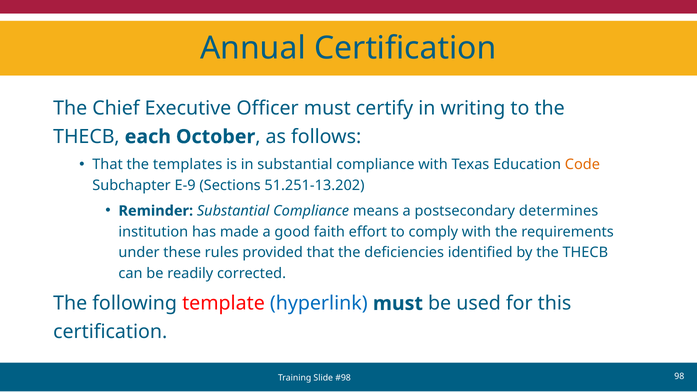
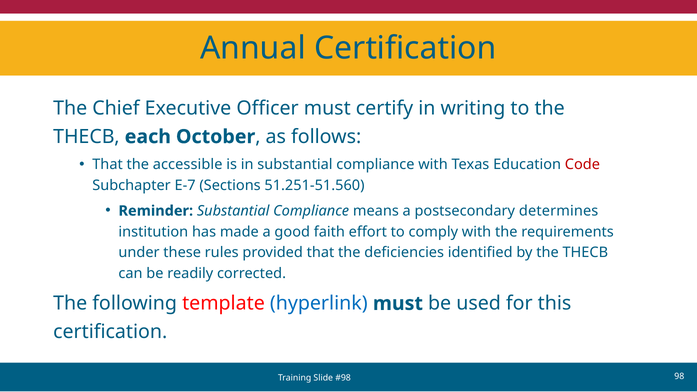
templates: templates -> accessible
Code colour: orange -> red
E-9: E-9 -> E-7
51.251-13.202: 51.251-13.202 -> 51.251-51.560
